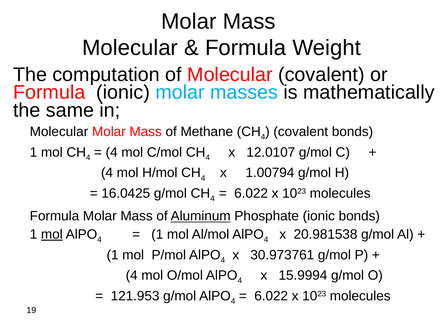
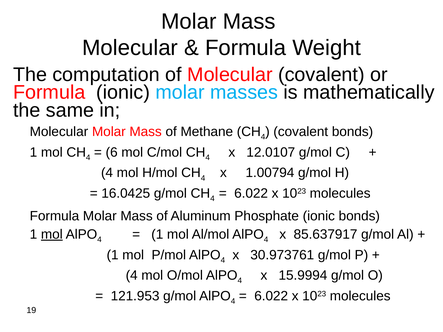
4 at (112, 152): 4 -> 6
Aluminum underline: present -> none
20.981538: 20.981538 -> 85.637917
